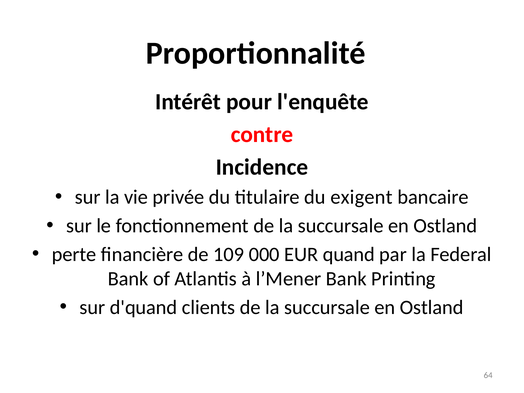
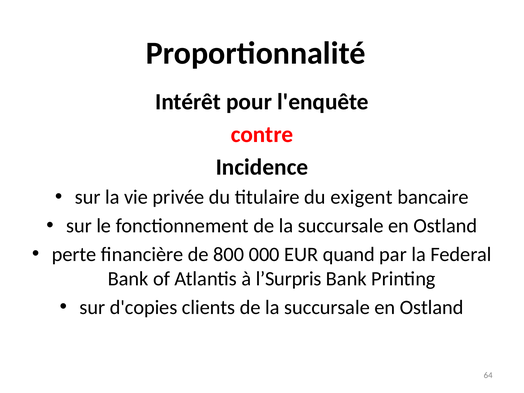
109: 109 -> 800
l’Mener: l’Mener -> l’Surpris
d'quand: d'quand -> d'copies
